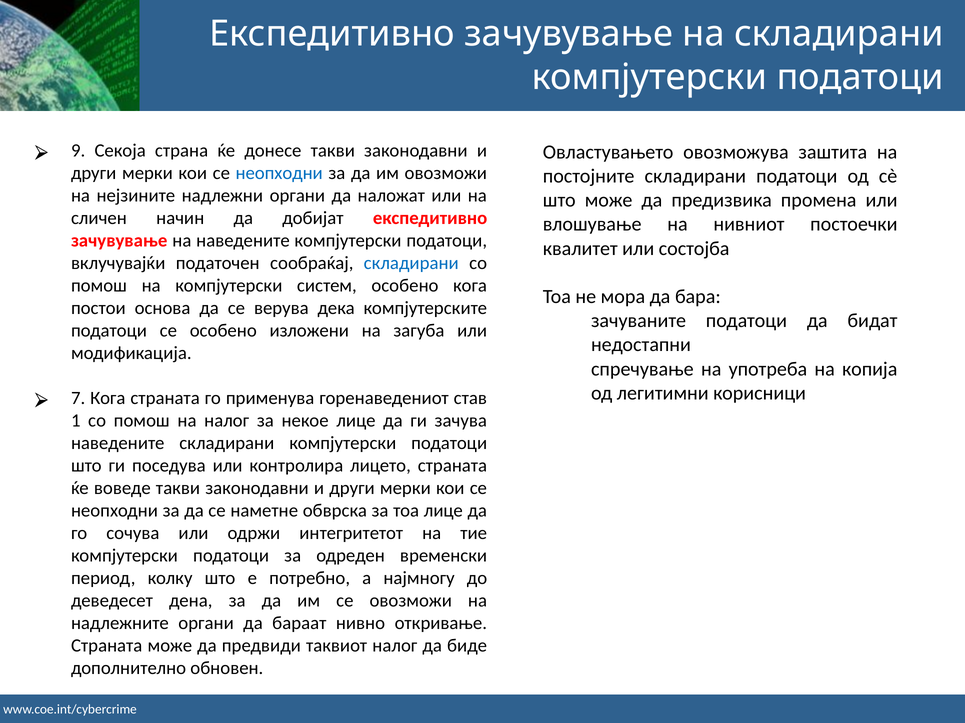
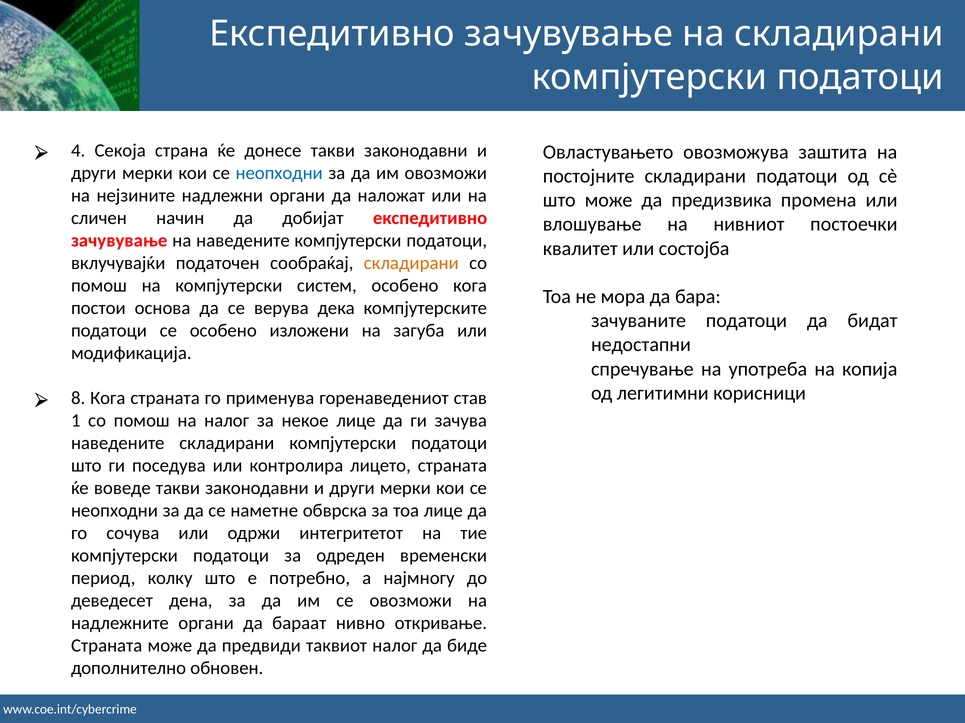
9: 9 -> 4
складирани at (411, 263) colour: blue -> orange
7: 7 -> 8
